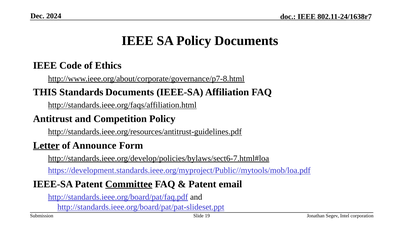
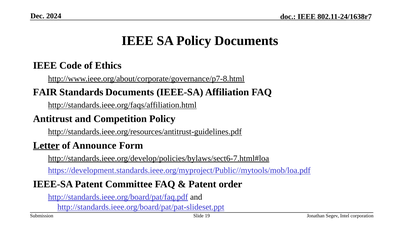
THIS: THIS -> FAIR
Committee underline: present -> none
email: email -> order
